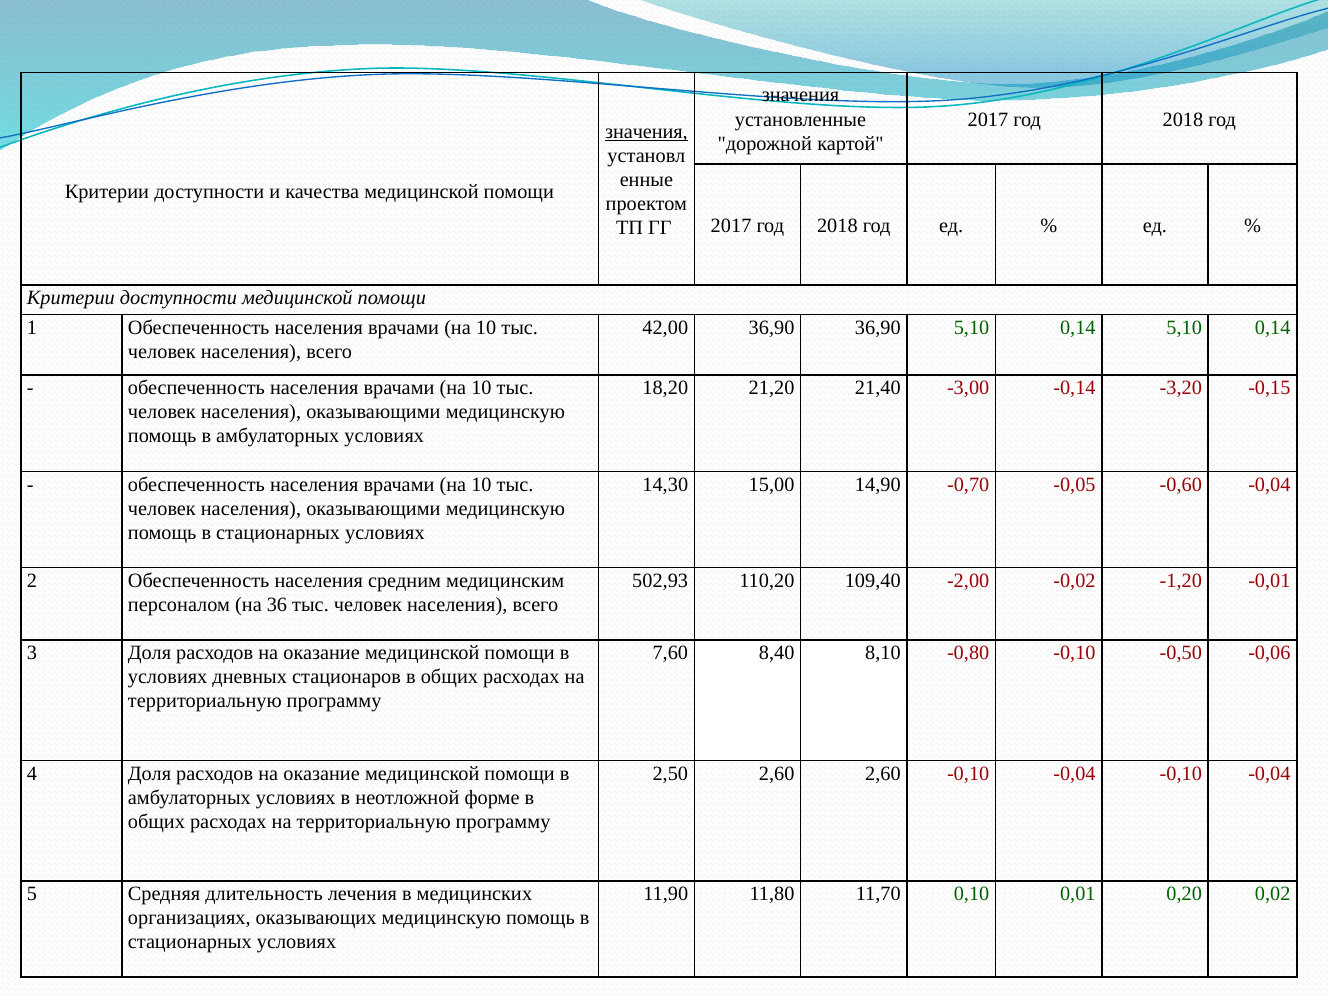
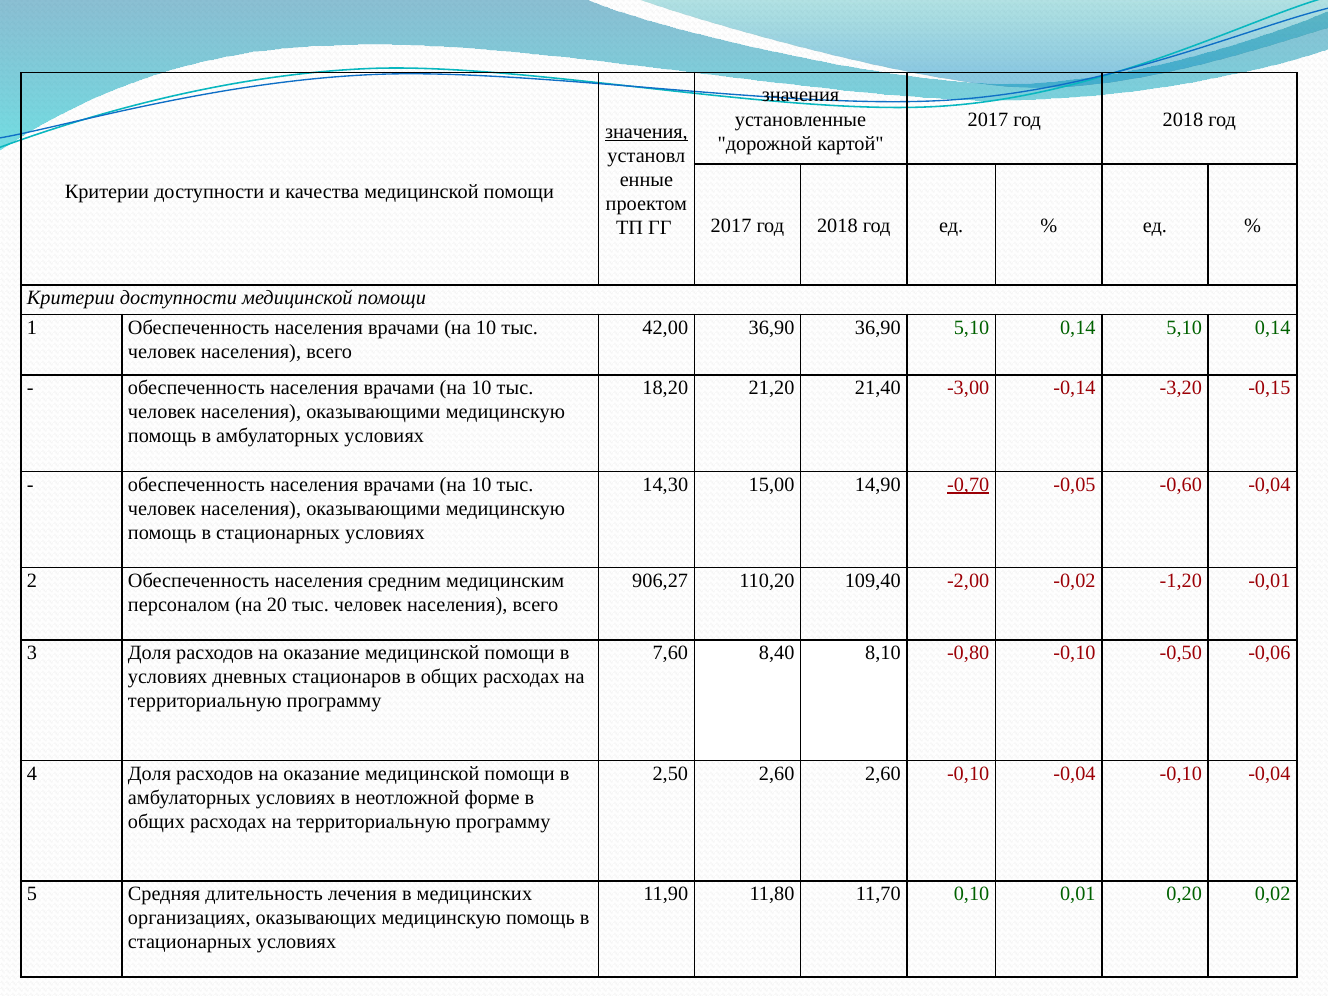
-0,70 underline: none -> present
502,93: 502,93 -> 906,27
36: 36 -> 20
